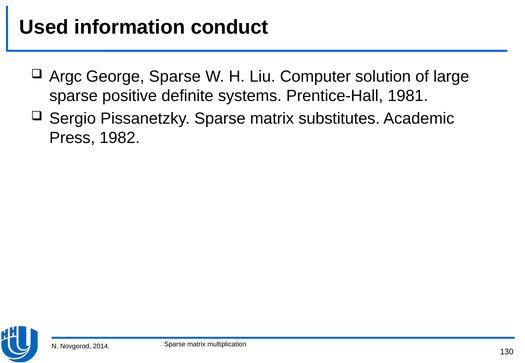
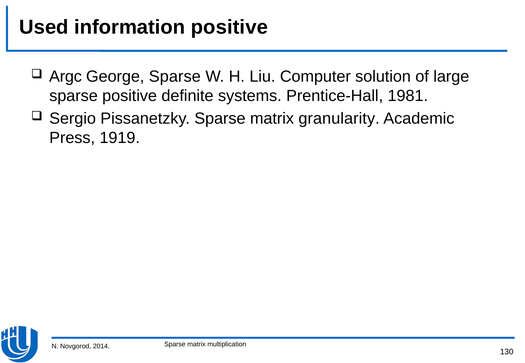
information conduct: conduct -> positive
substitutes: substitutes -> granularity
1982: 1982 -> 1919
